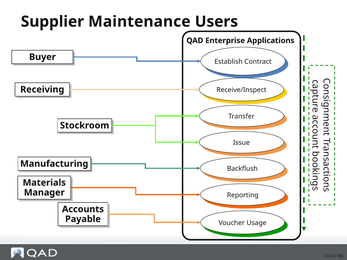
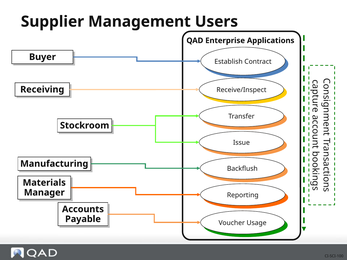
Maintenance: Maintenance -> Management
